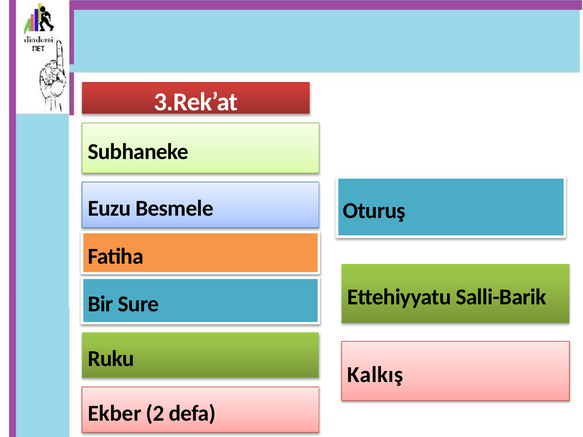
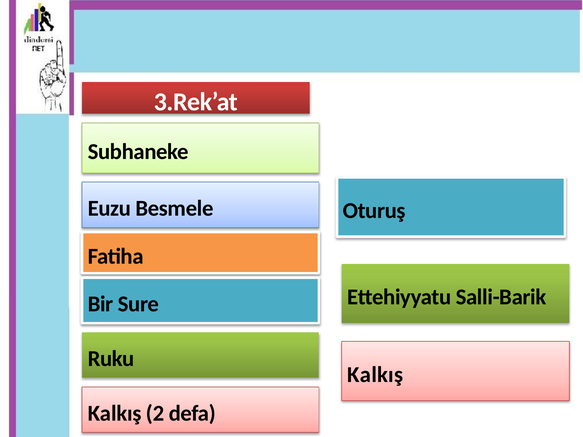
Ekber at (115, 413): Ekber -> Kalkış
